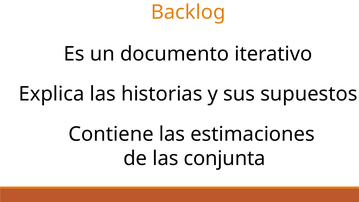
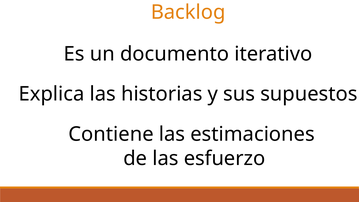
conjunta: conjunta -> esfuerzo
